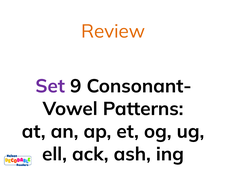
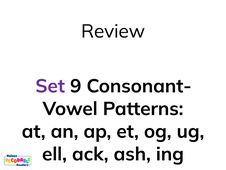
Review colour: orange -> black
